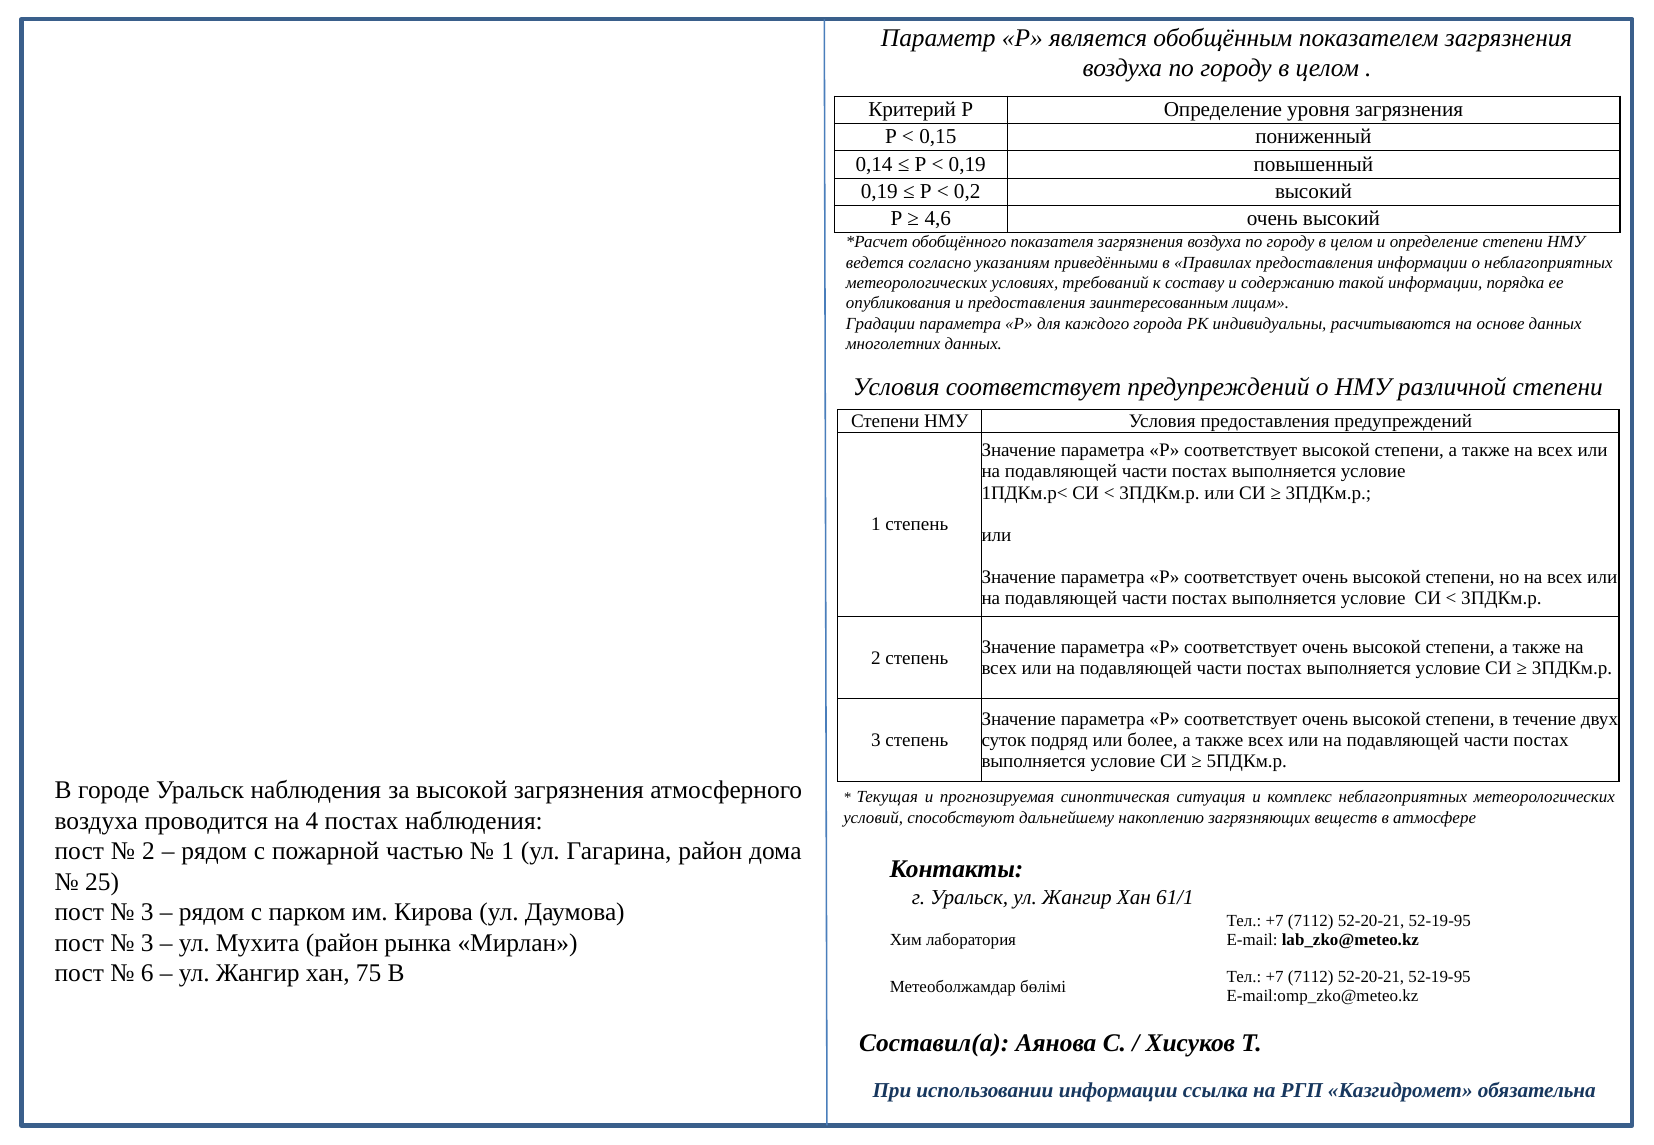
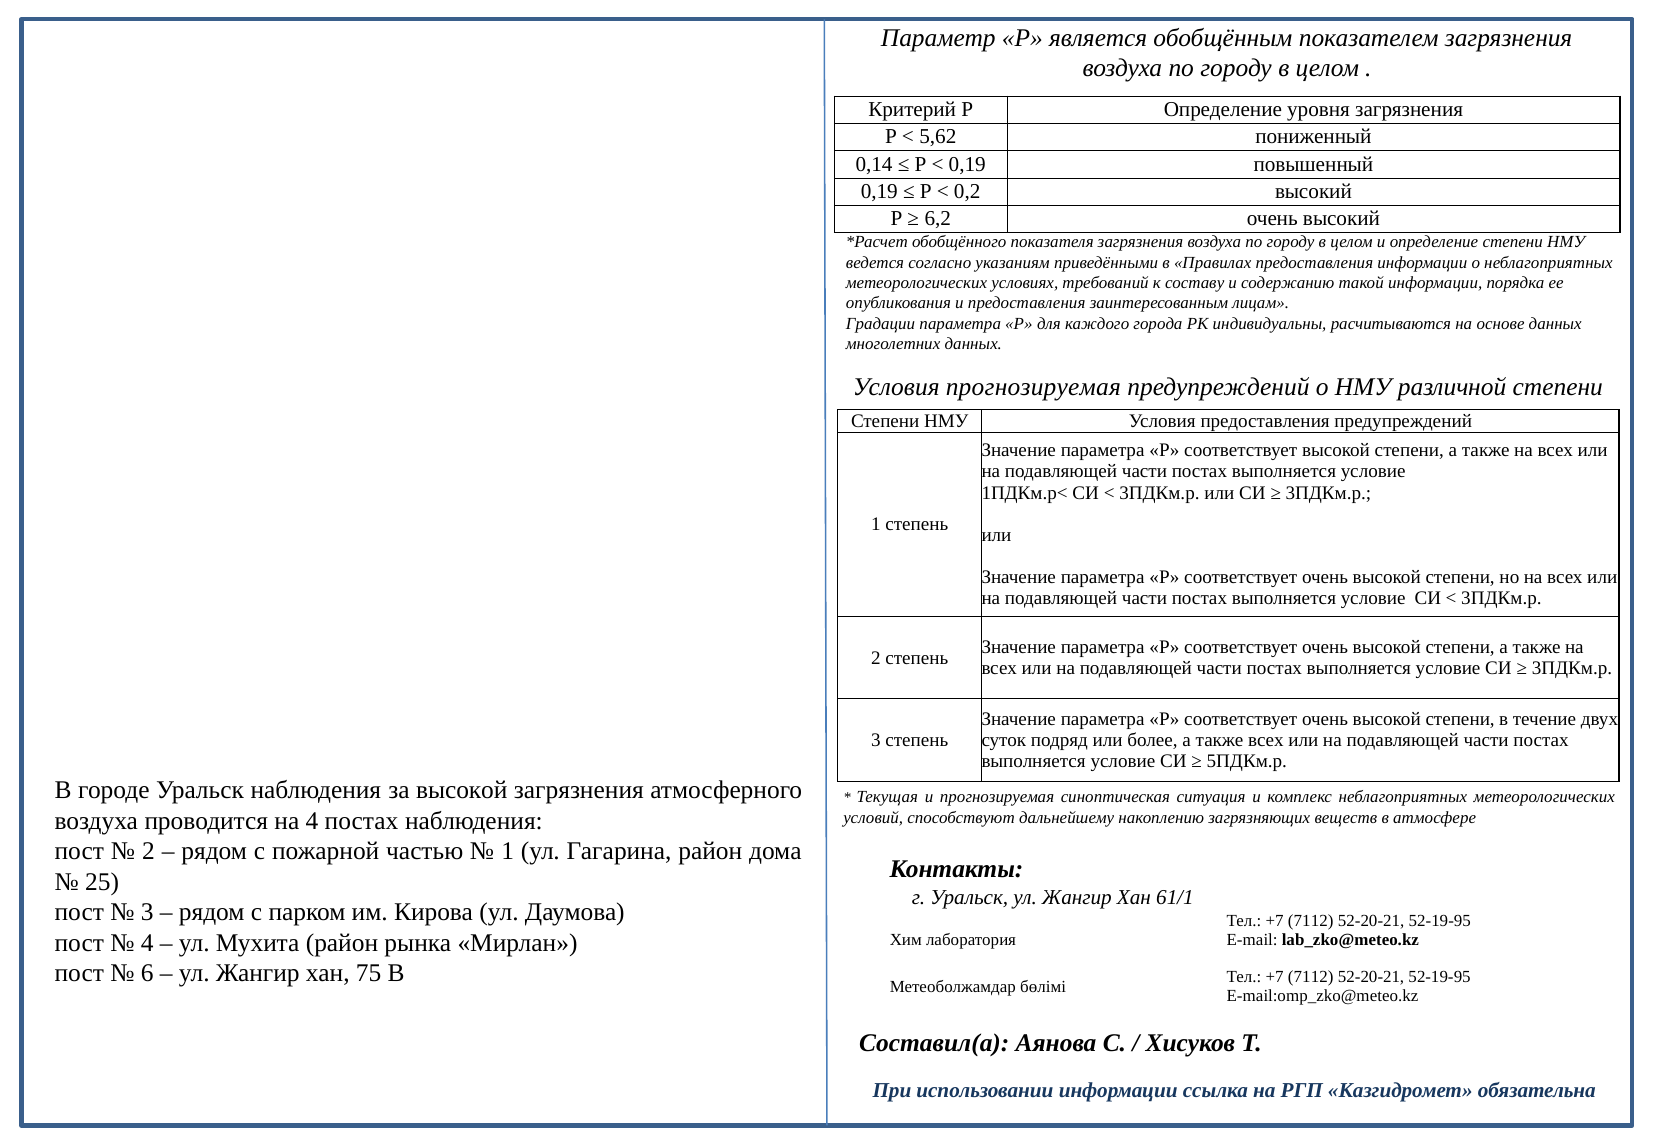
0,15: 0,15 -> 5,62
4,6: 4,6 -> 6,2
Условия соответствует: соответствует -> прогнозируемая
3 at (147, 943): 3 -> 4
